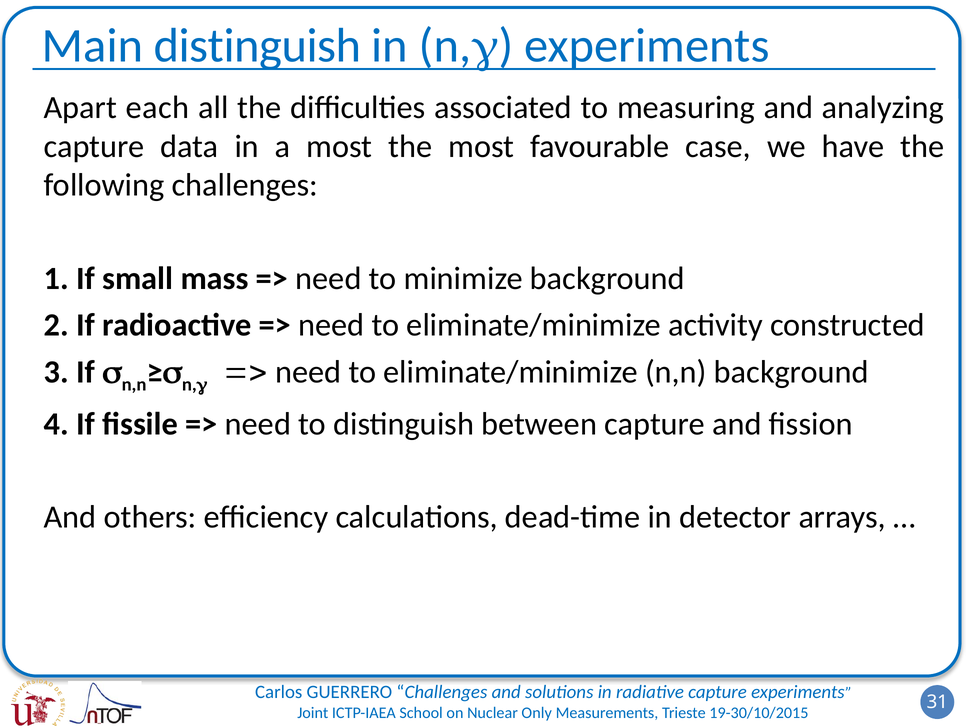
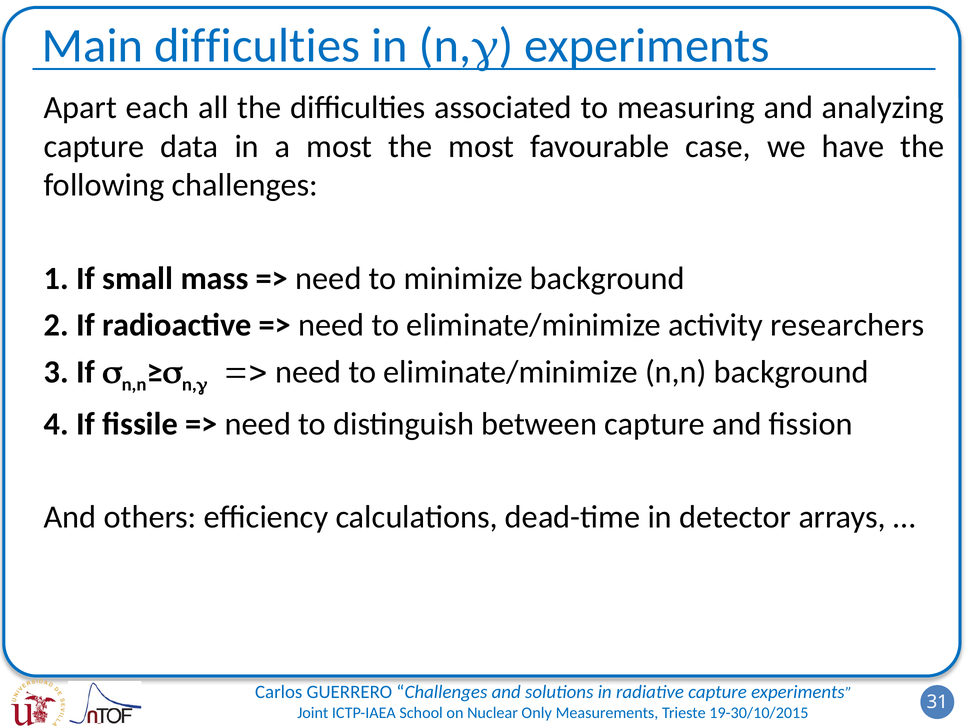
Main distinguish: distinguish -> difficulties
constructed: constructed -> researchers
